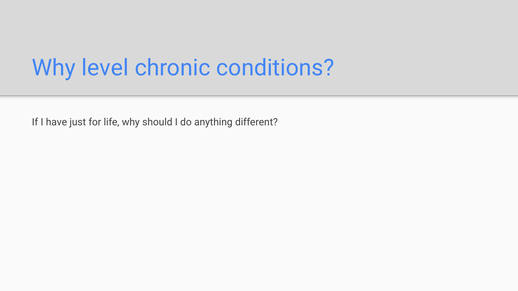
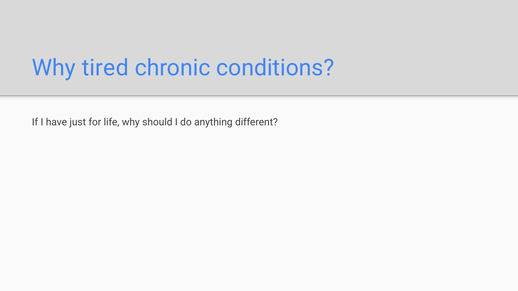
level: level -> tired
